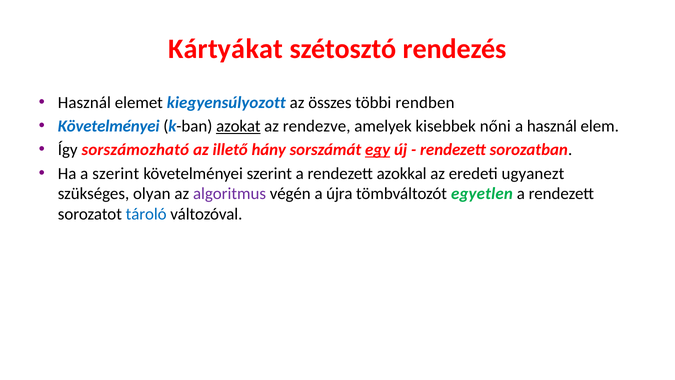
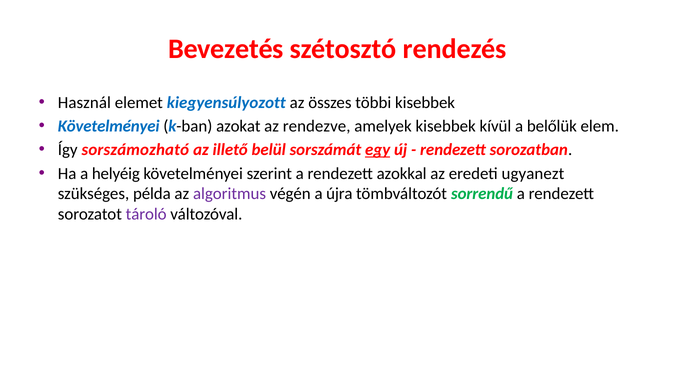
Kártyákat: Kártyákat -> Bevezetés
többi rendben: rendben -> kisebbek
azokat underline: present -> none
nőni: nőni -> kívül
a használ: használ -> belőlük
hány: hány -> belül
a szerint: szerint -> helyéig
olyan: olyan -> példa
egyetlen: egyetlen -> sorrendű
tároló colour: blue -> purple
